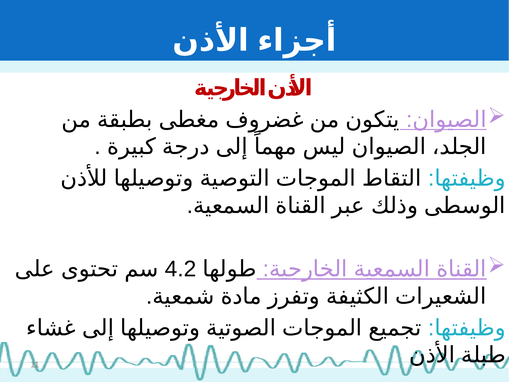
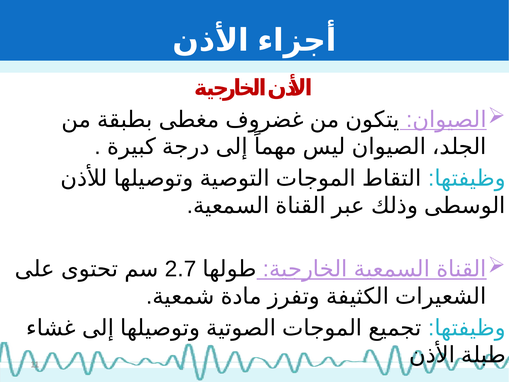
4.2: 4.2 -> 2.7
